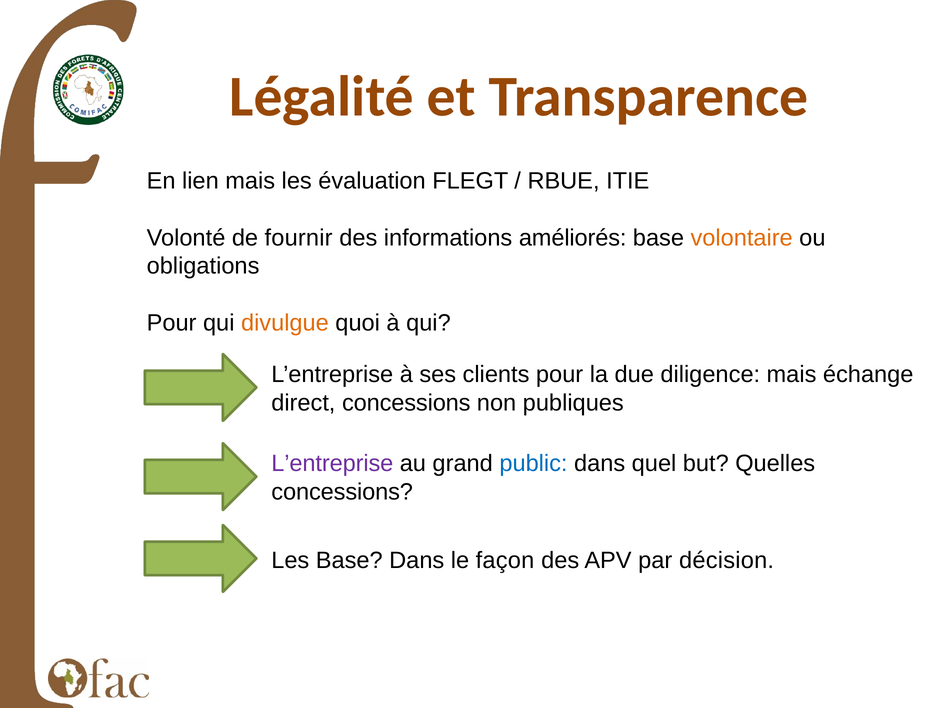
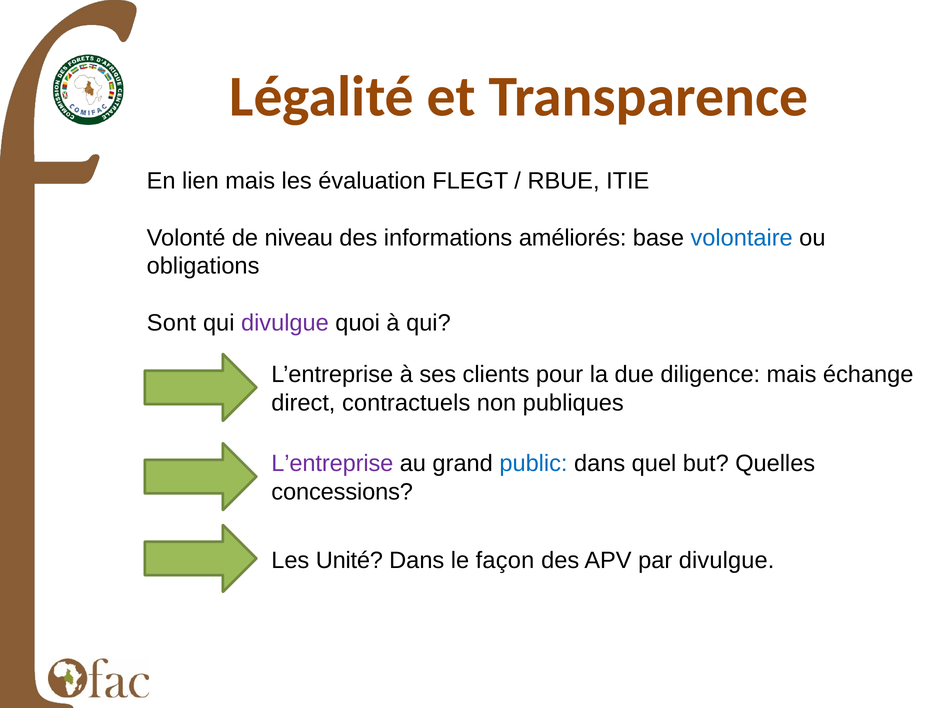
fournir: fournir -> niveau
volontaire colour: orange -> blue
Pour at (172, 323): Pour -> Sont
divulgue at (285, 323) colour: orange -> purple
direct concessions: concessions -> contractuels
Les Base: Base -> Unité
par décision: décision -> divulgue
